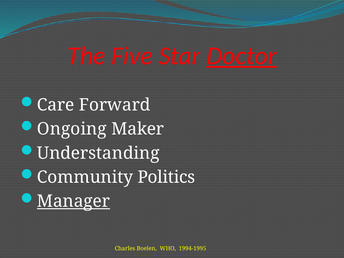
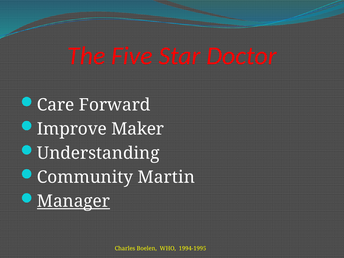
Doctor underline: present -> none
Ongoing: Ongoing -> Improve
Politics: Politics -> Martin
